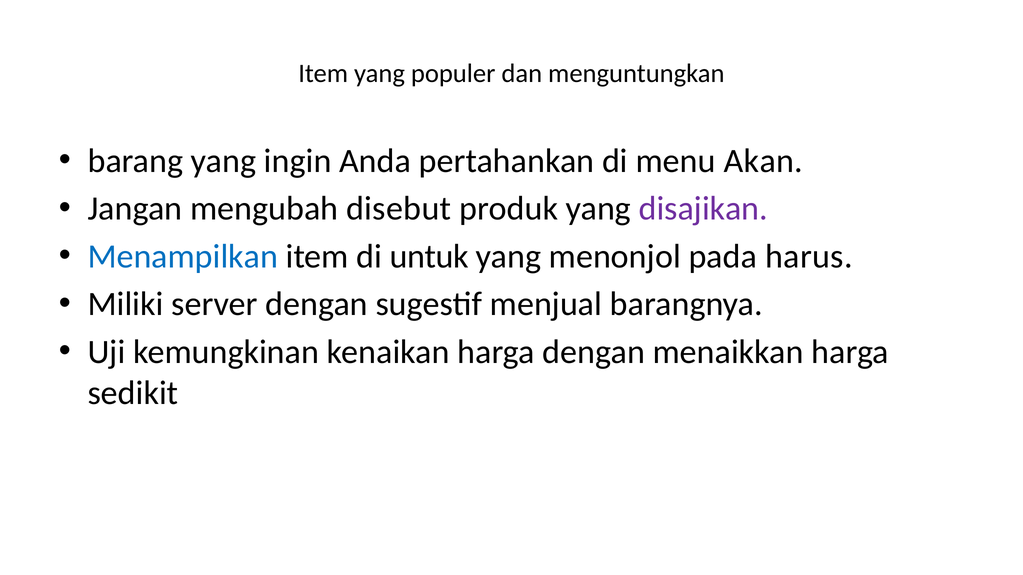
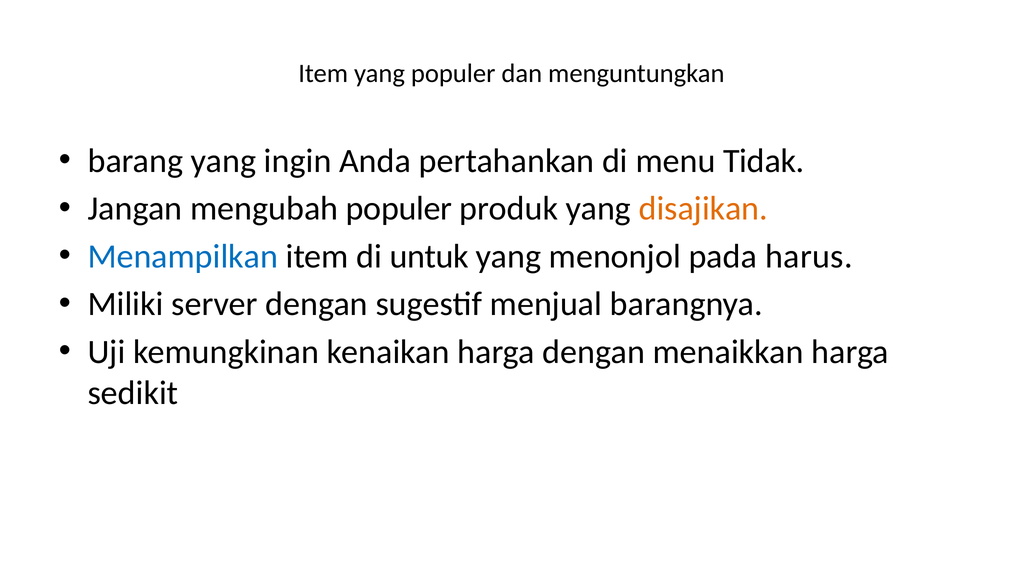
Akan: Akan -> Tidak
mengubah disebut: disebut -> populer
disajikan colour: purple -> orange
